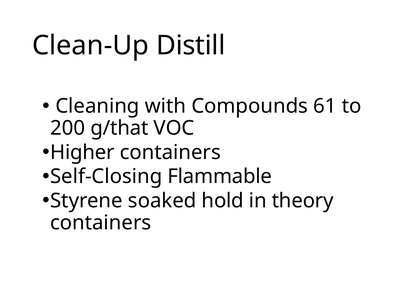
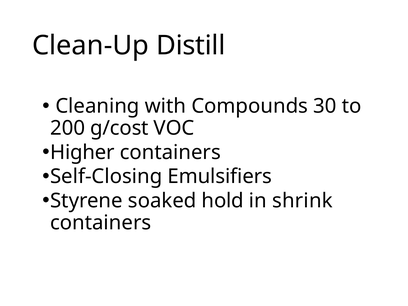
61: 61 -> 30
g/that: g/that -> g/cost
Flammable: Flammable -> Emulsifiers
theory: theory -> shrink
